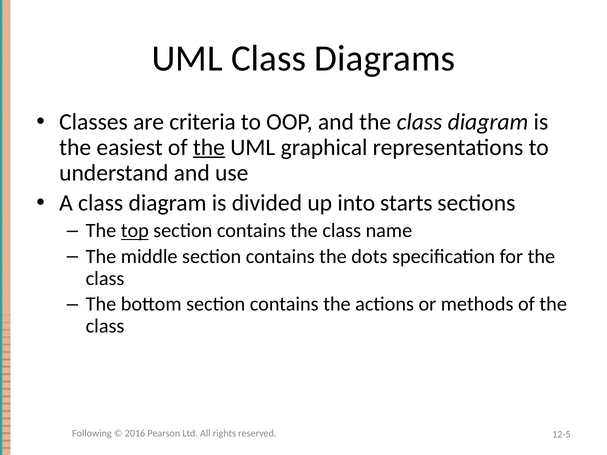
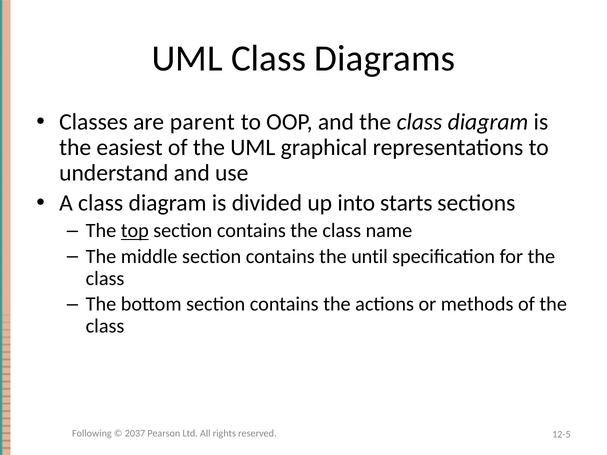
criteria: criteria -> parent
the at (209, 147) underline: present -> none
dots: dots -> until
2016: 2016 -> 2037
